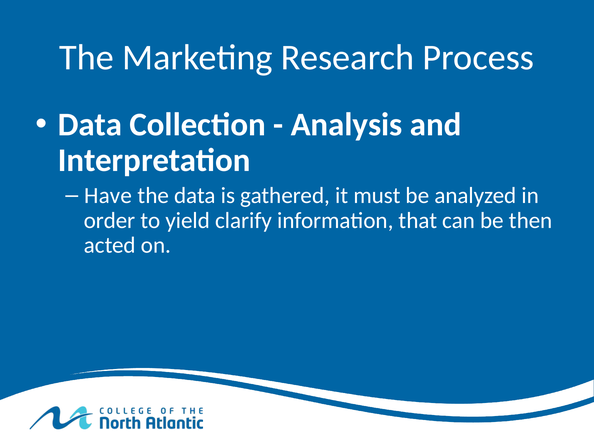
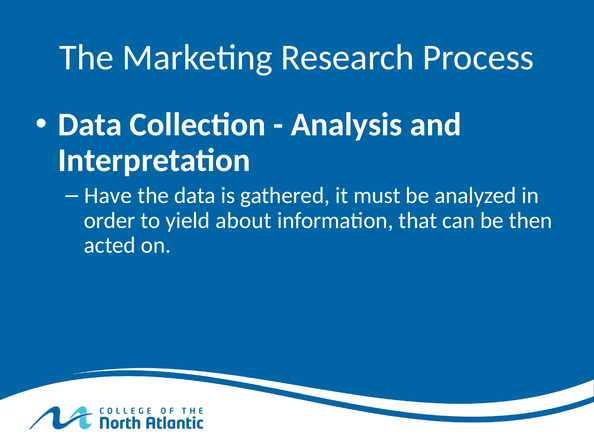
clarify: clarify -> about
